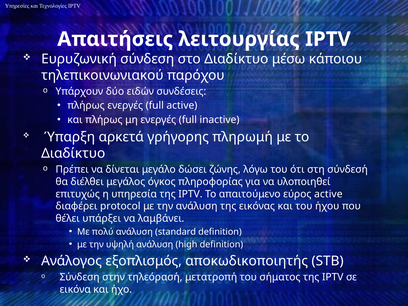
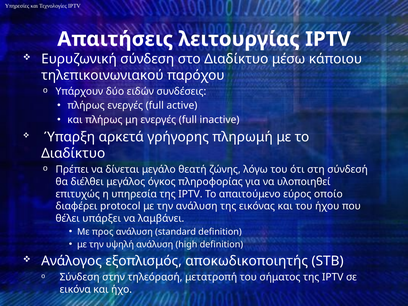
δώσει: δώσει -> θεατή
εύρος active: active -> οποίο
πολύ: πολύ -> προς
